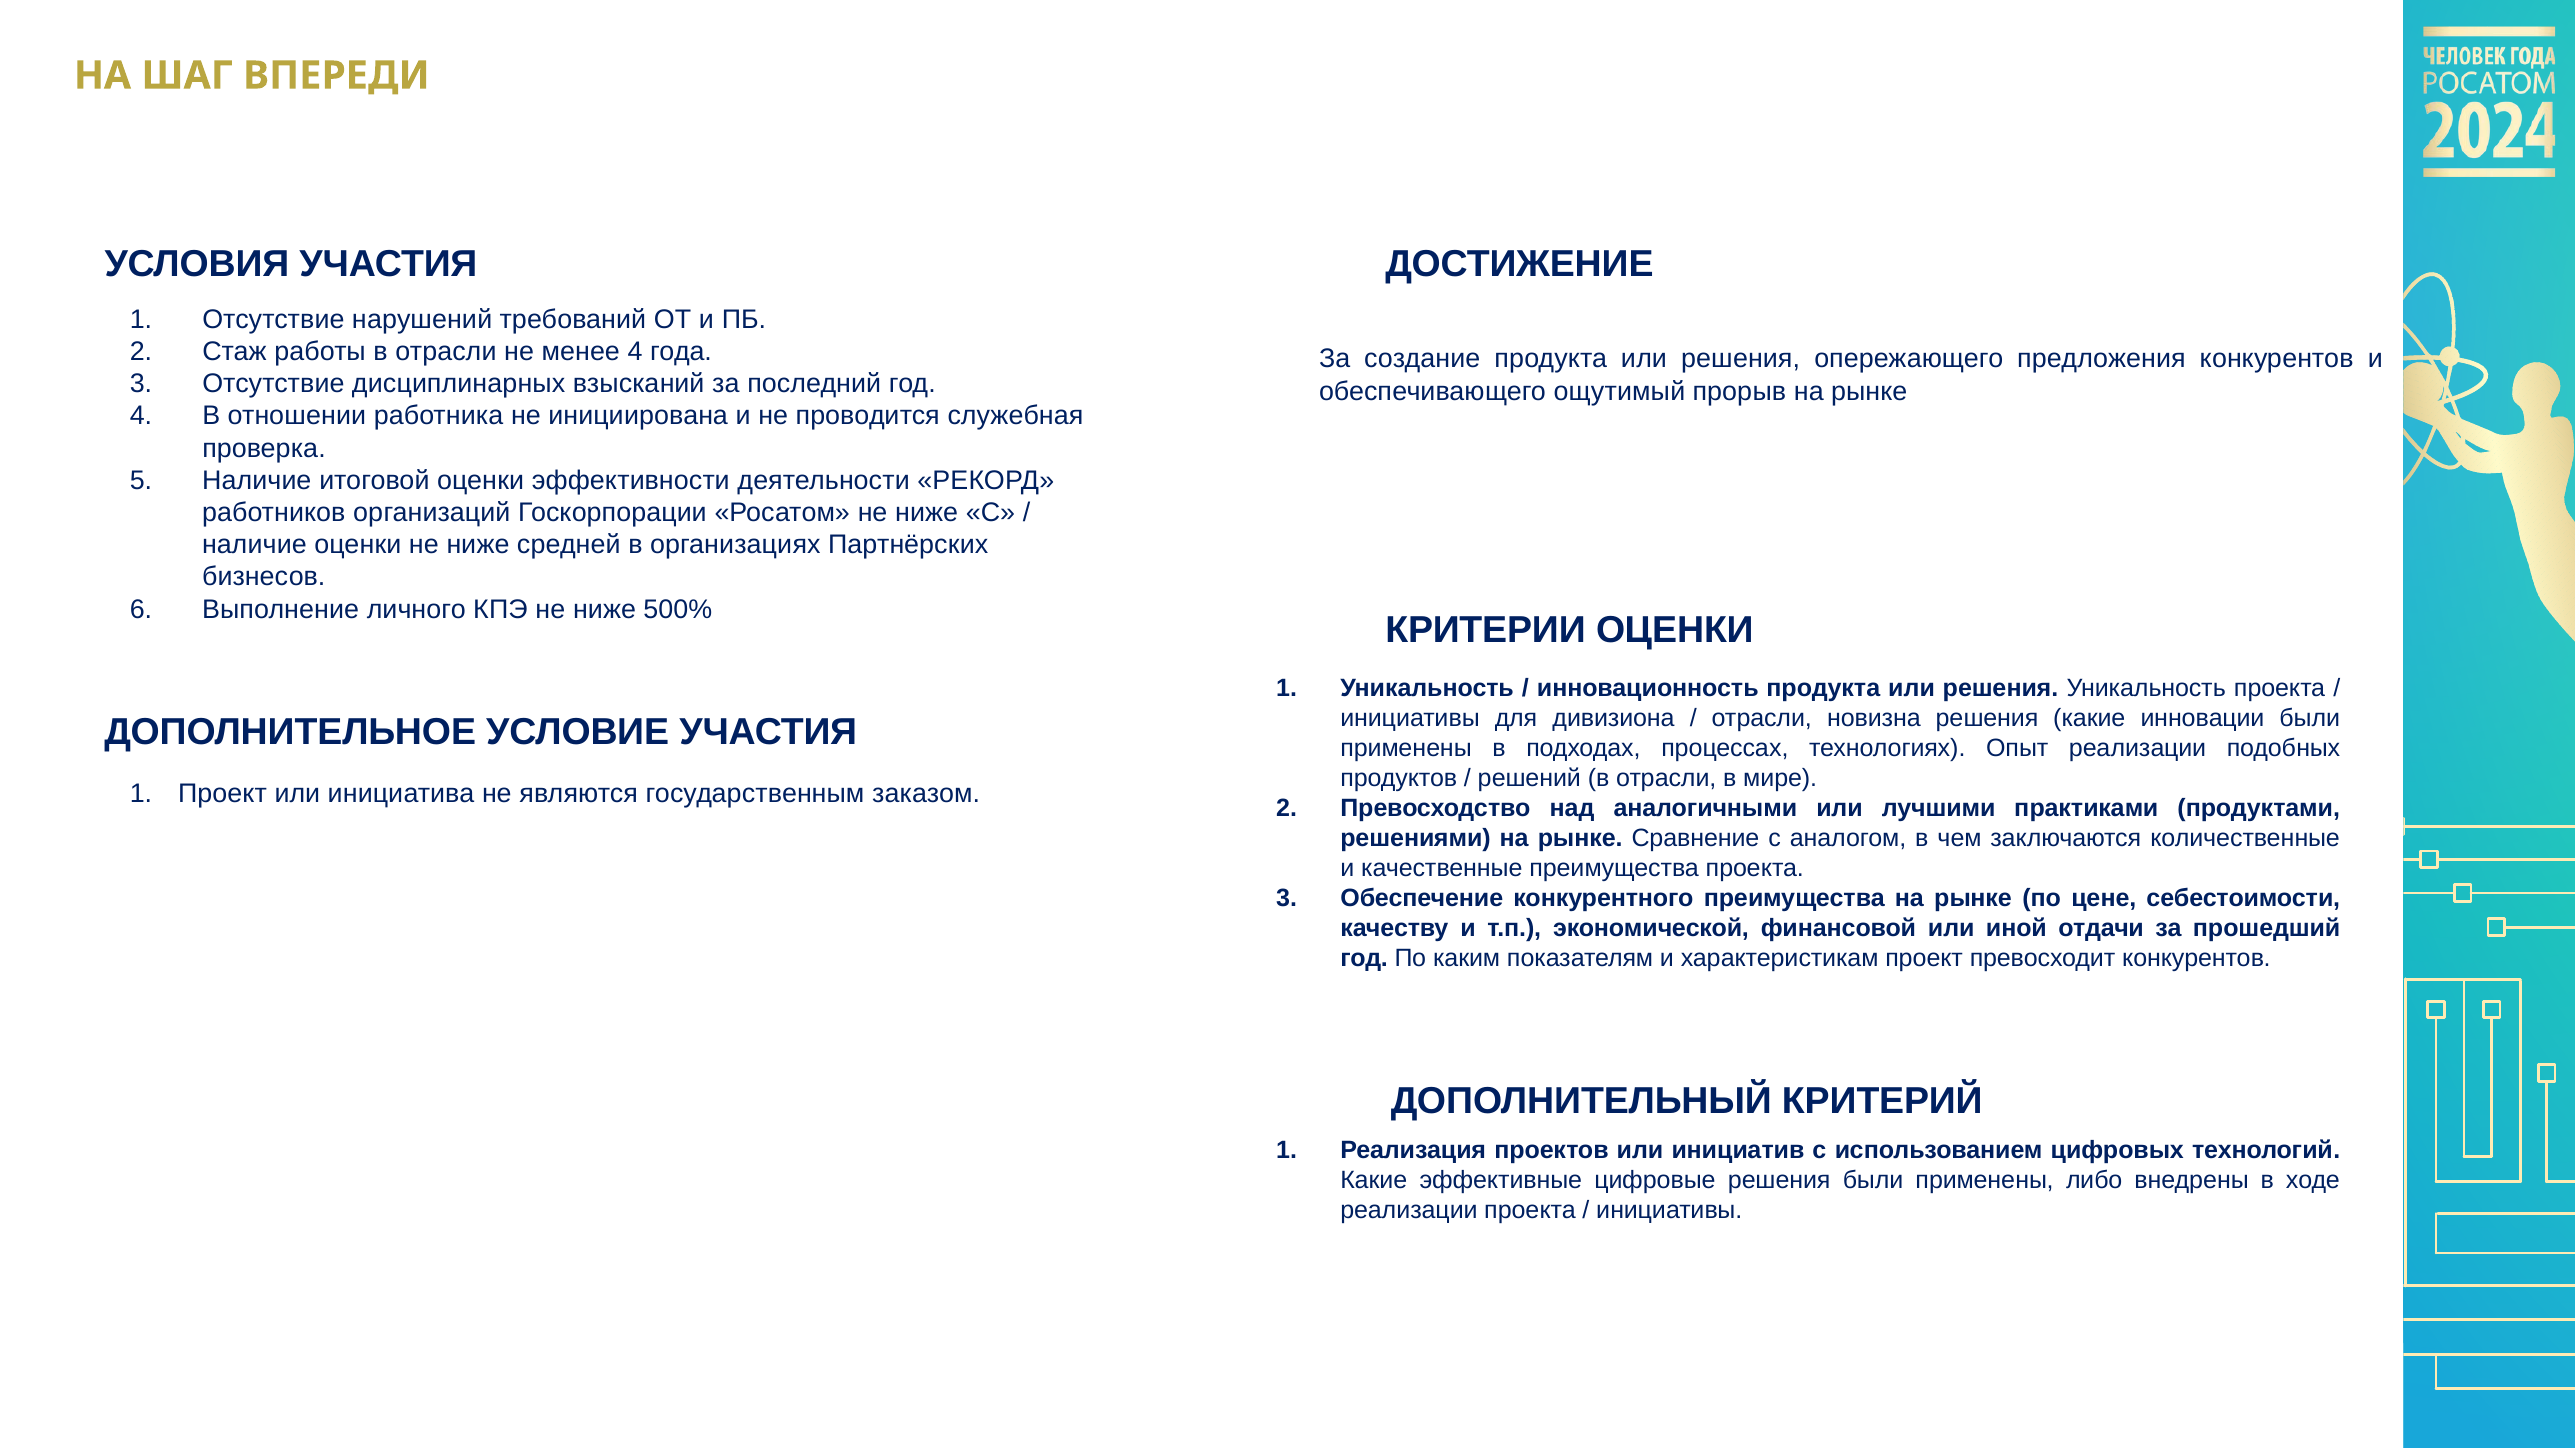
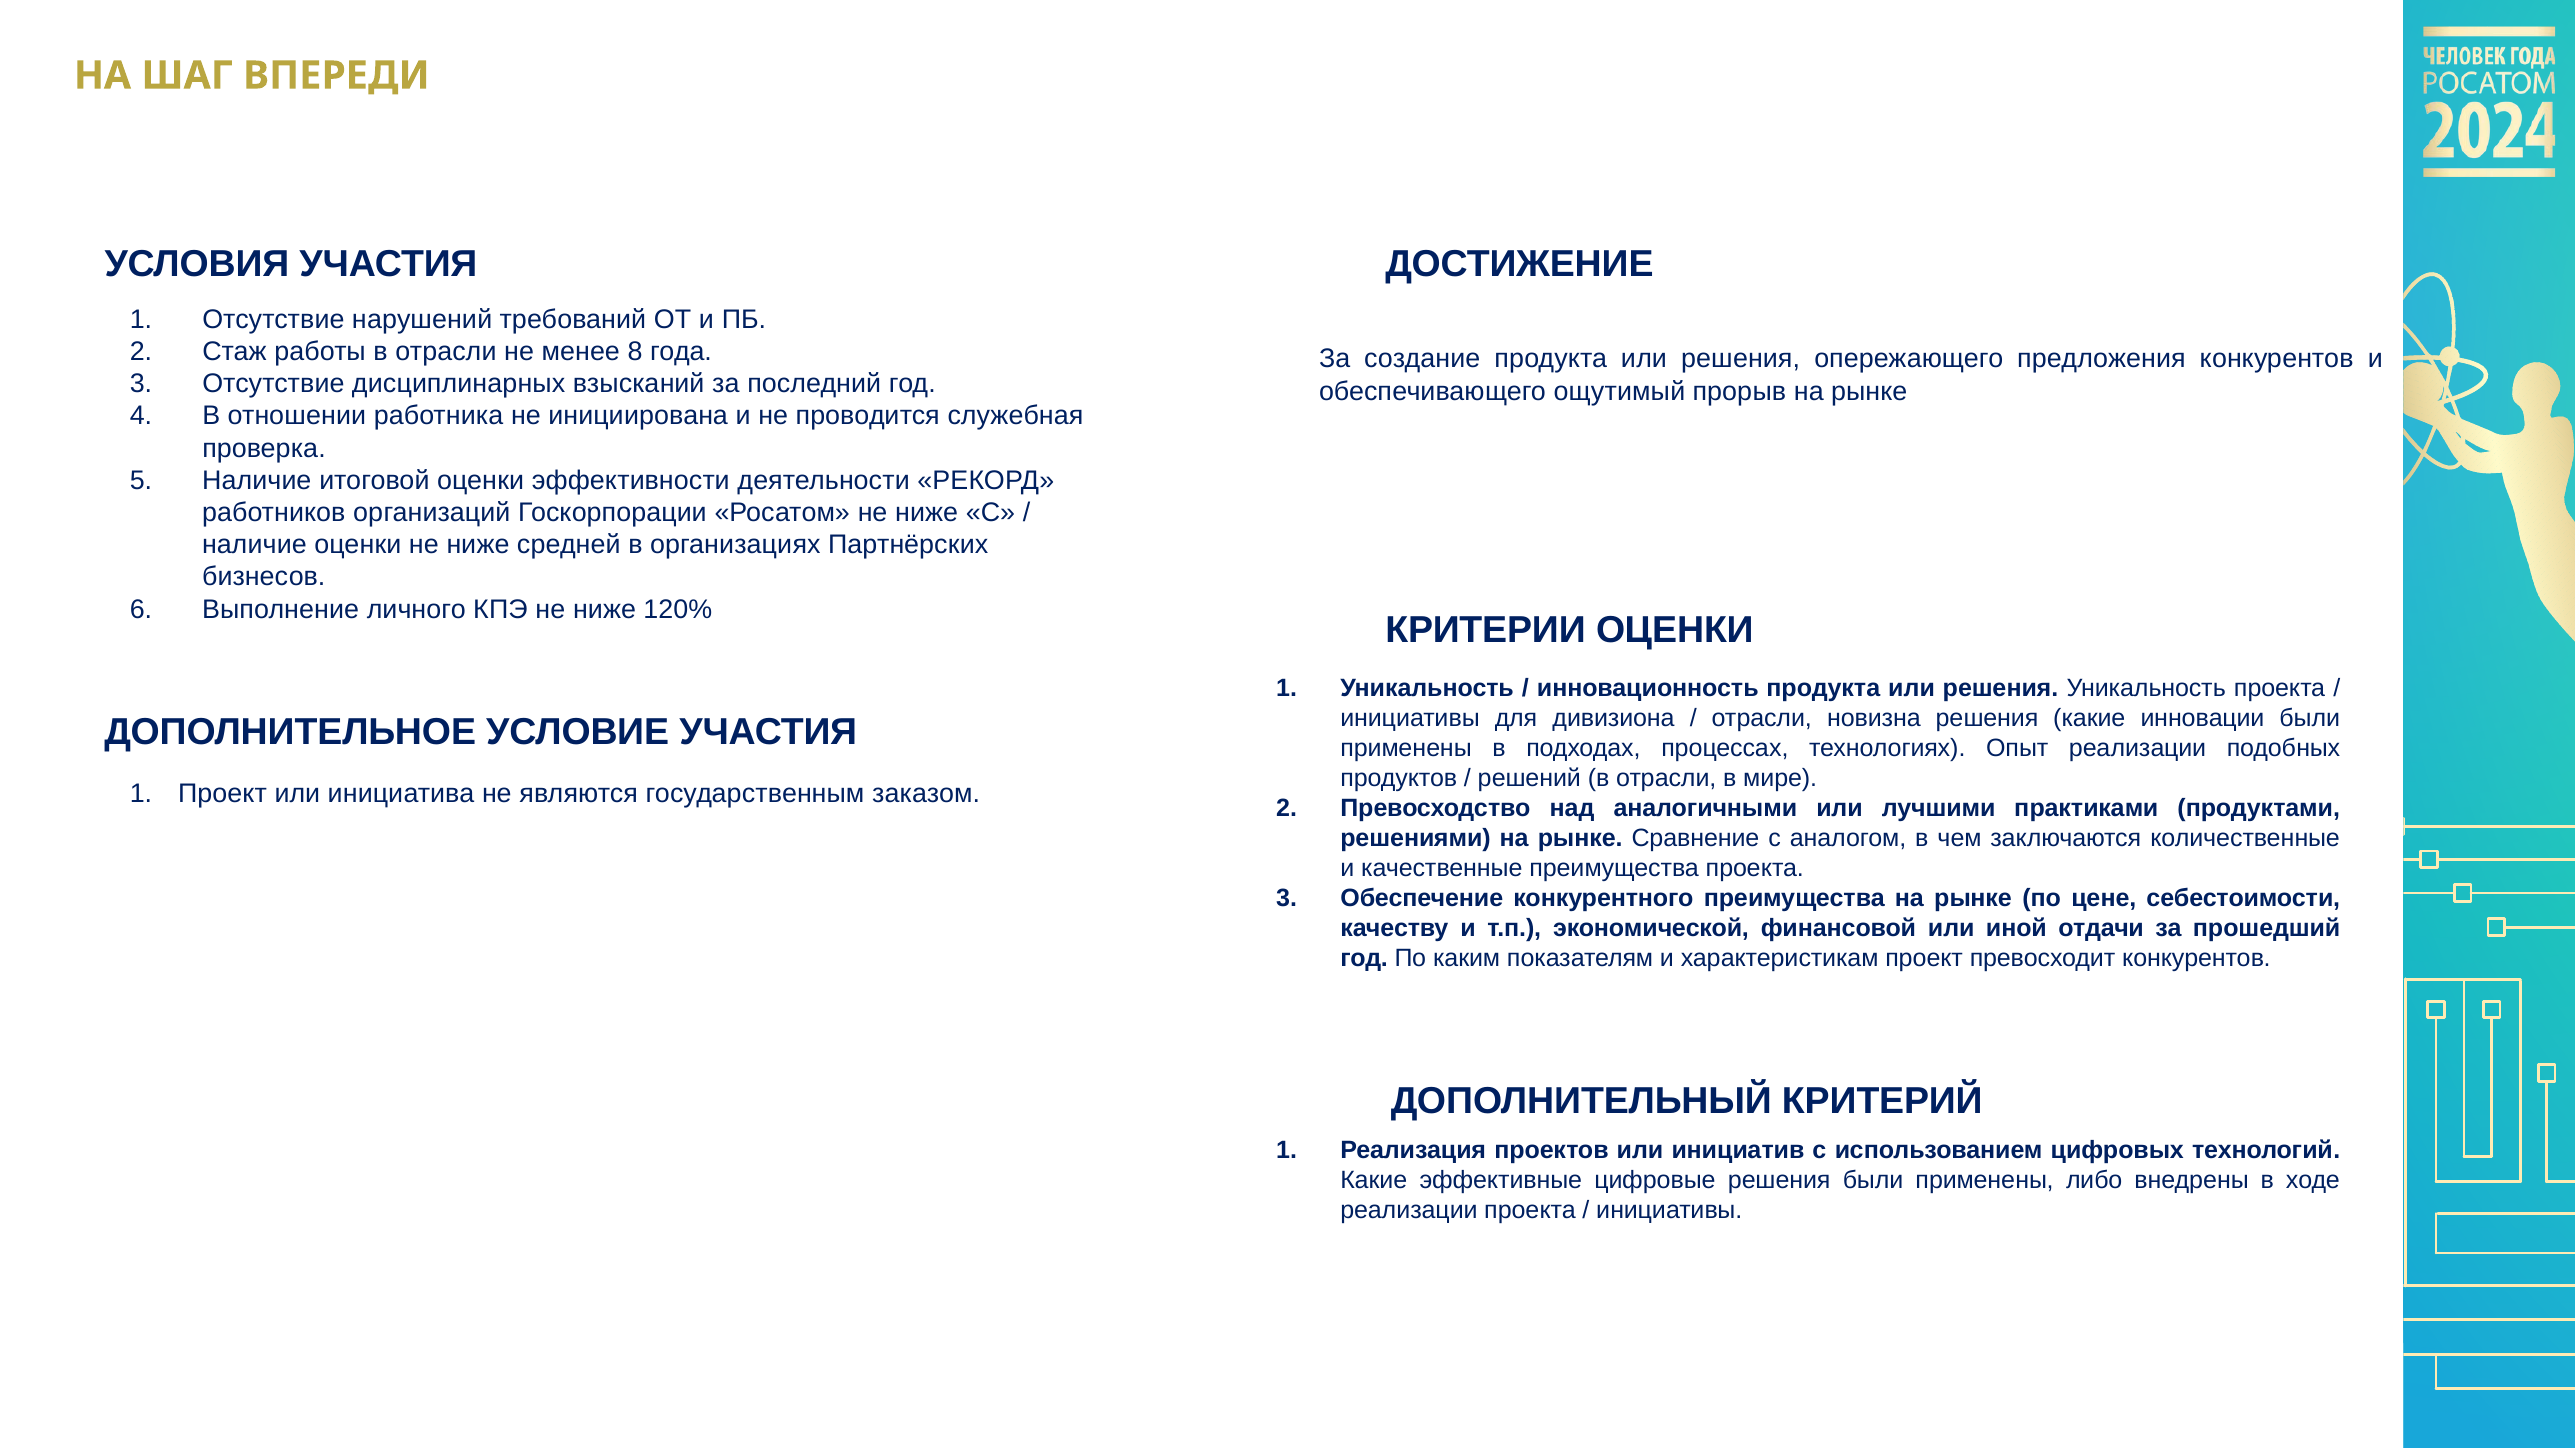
менее 4: 4 -> 8
500%: 500% -> 120%
